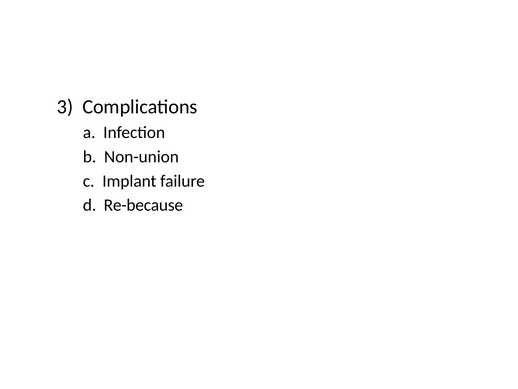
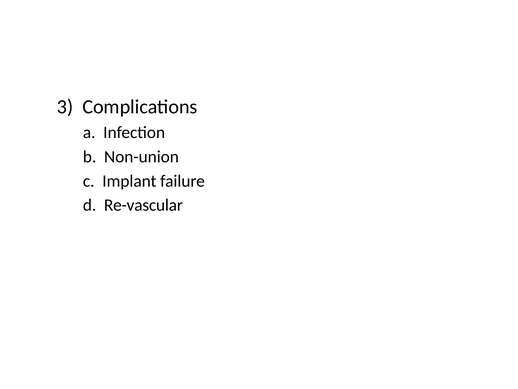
Re-because: Re-because -> Re-vascular
